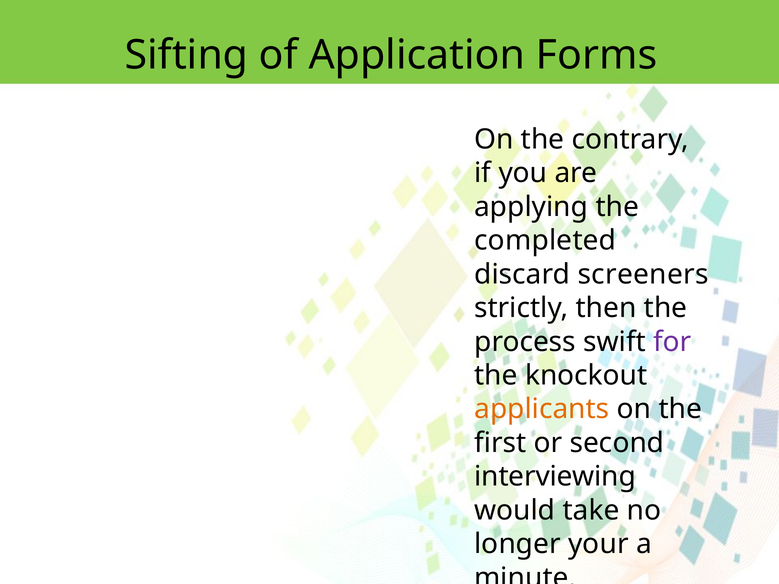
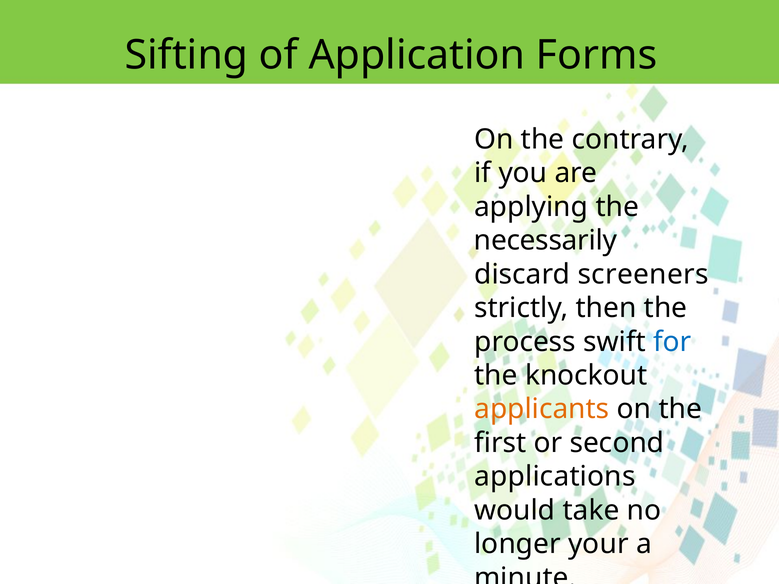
completed: completed -> necessarily
for colour: purple -> blue
interviewing: interviewing -> applications
